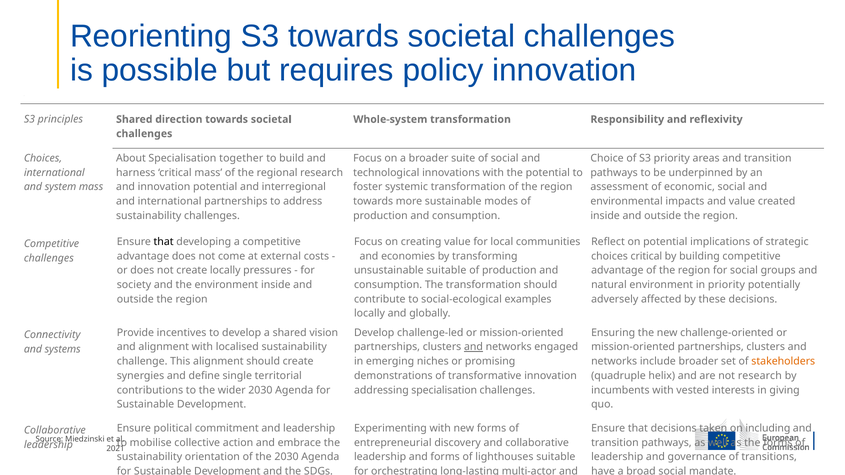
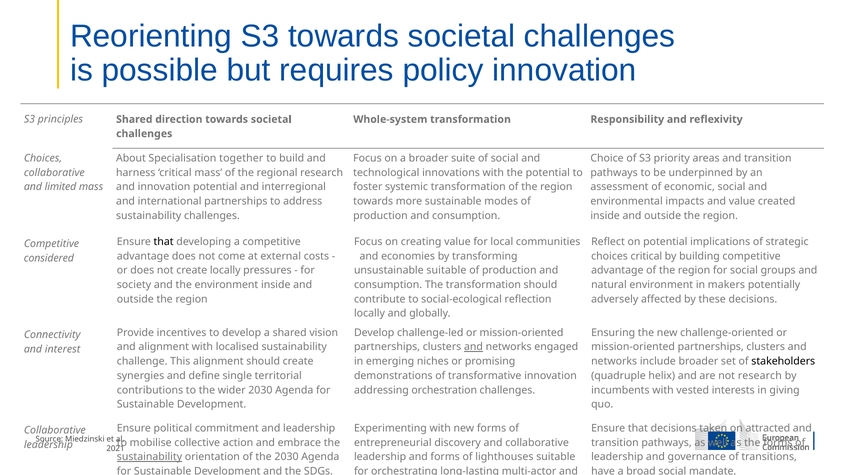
international at (54, 173): international -> collaborative
system: system -> limited
challenges at (49, 258): challenges -> considered
in priority: priority -> makers
examples: examples -> reflection
systems: systems -> interest
stakeholders colour: orange -> black
addressing specialisation: specialisation -> orchestration
including: including -> attracted
sustainability at (150, 457) underline: none -> present
